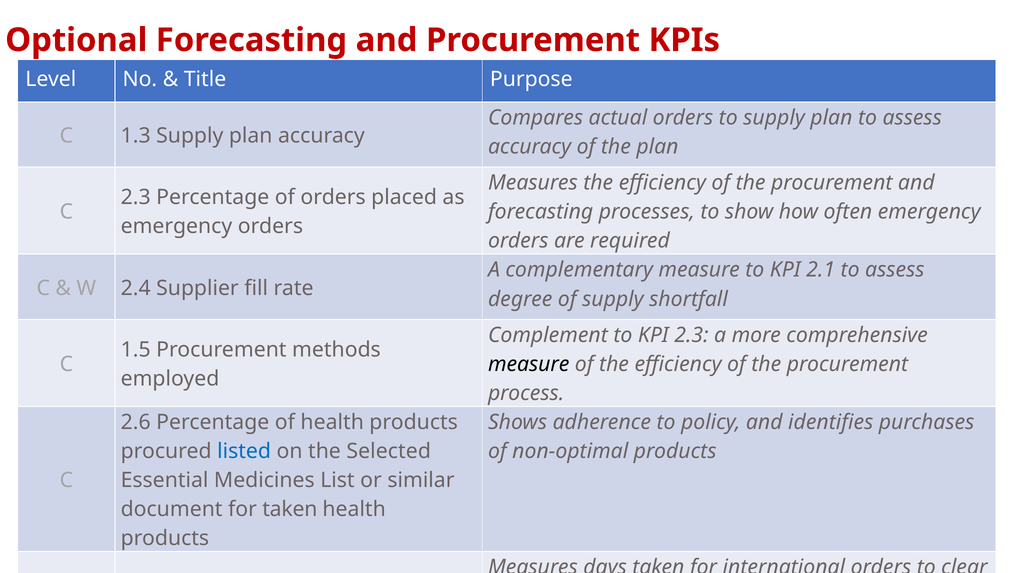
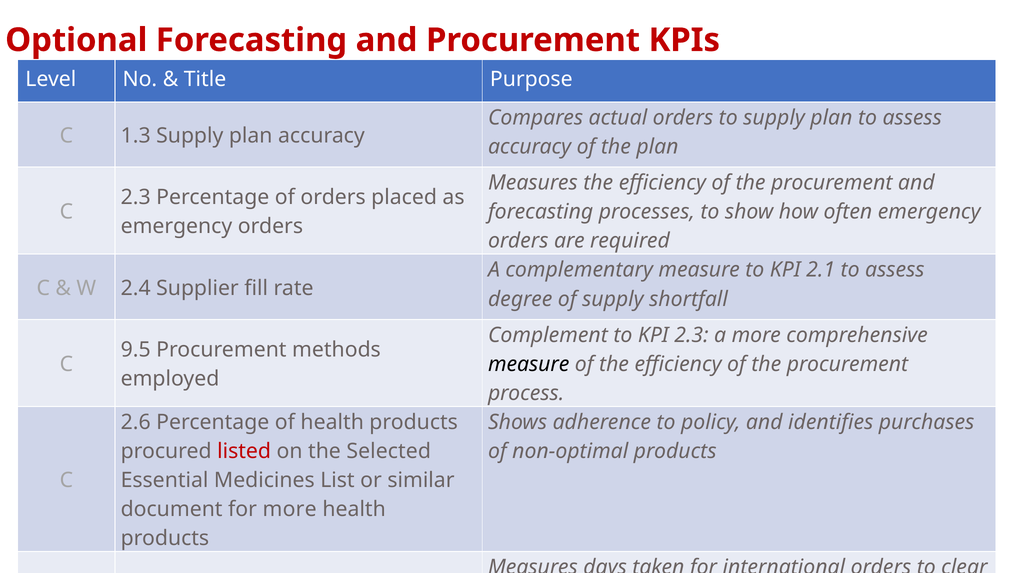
1.5: 1.5 -> 9.5
listed colour: blue -> red
for taken: taken -> more
